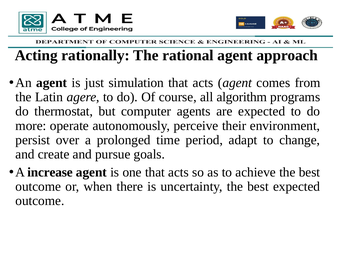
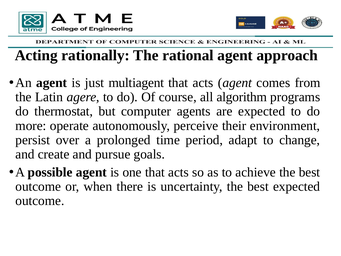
simulation: simulation -> multiagent
increase: increase -> possible
